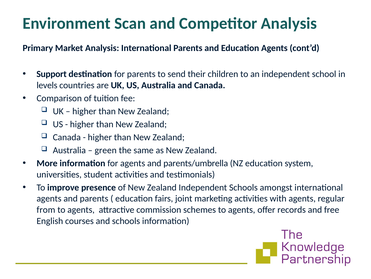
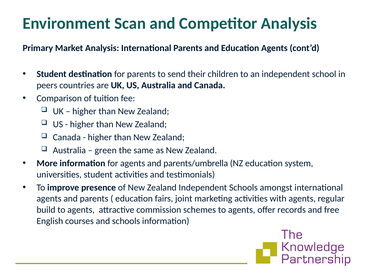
Support at (52, 74): Support -> Student
levels: levels -> peers
from: from -> build
